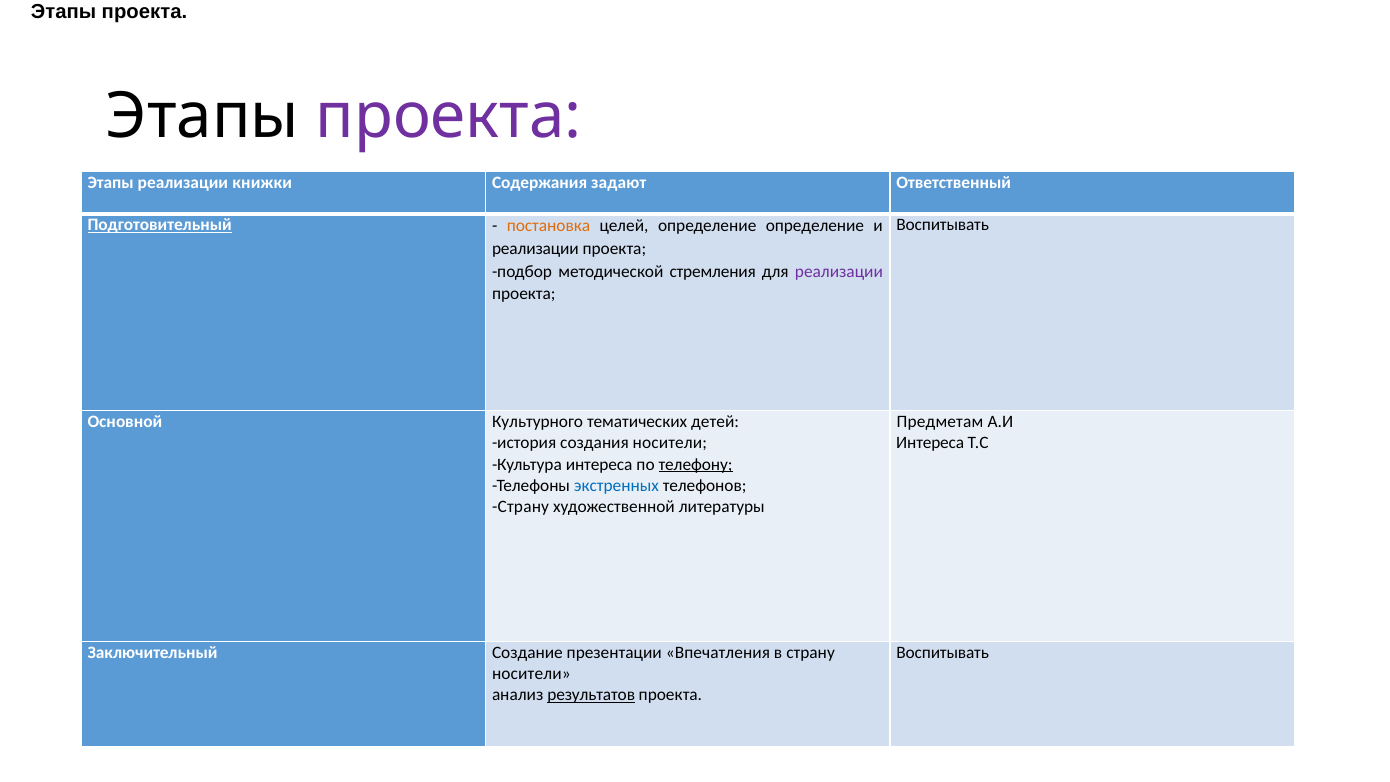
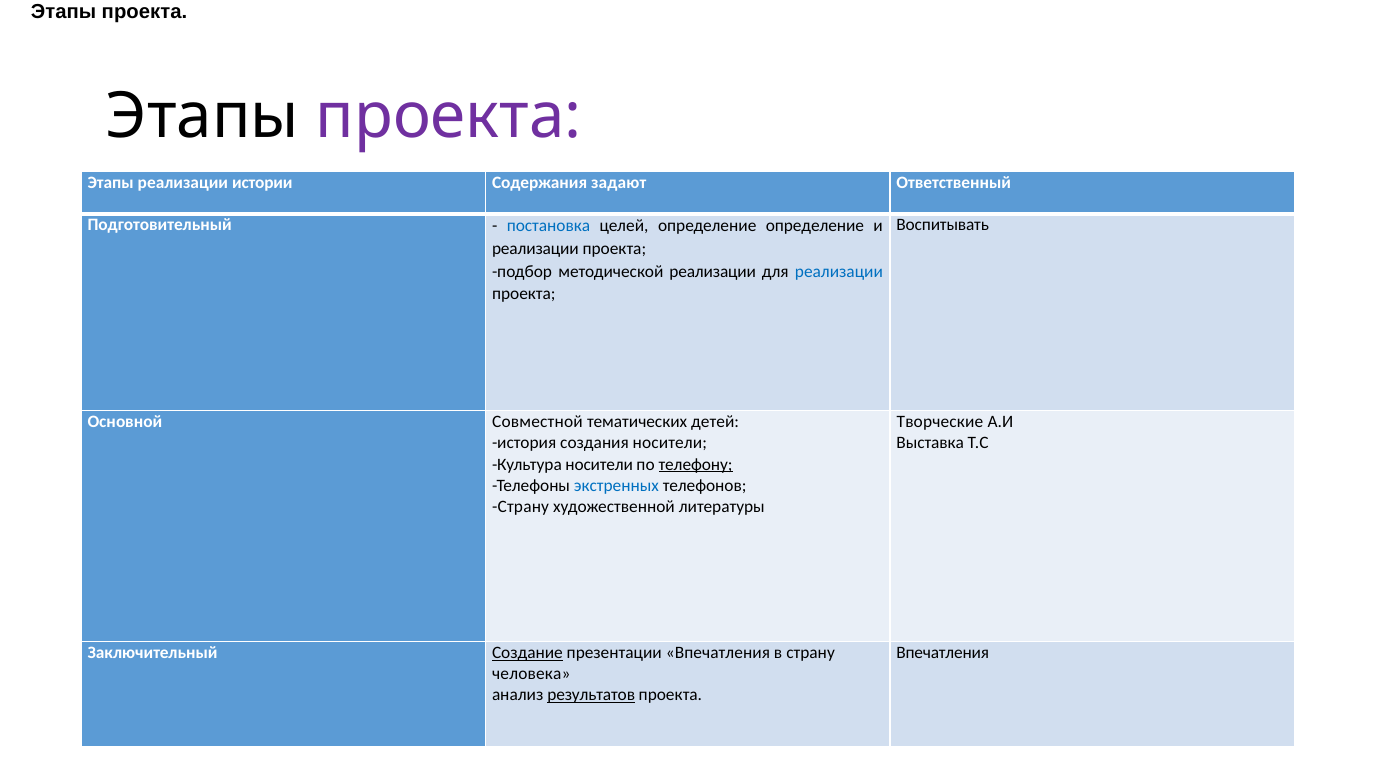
книжки: книжки -> истории
Подготовительный underline: present -> none
постановка colour: orange -> blue
методической стремления: стремления -> реализации
реализации at (839, 271) colour: purple -> blue
Культурного: Культурного -> Совместной
Предметам: Предметам -> Творческие
Интереса at (930, 443): Интереса -> Выставка
Культура интереса: интереса -> носители
Создание underline: none -> present
Воспитывать at (943, 652): Воспитывать -> Впечатления
носители at (531, 674): носители -> человека
